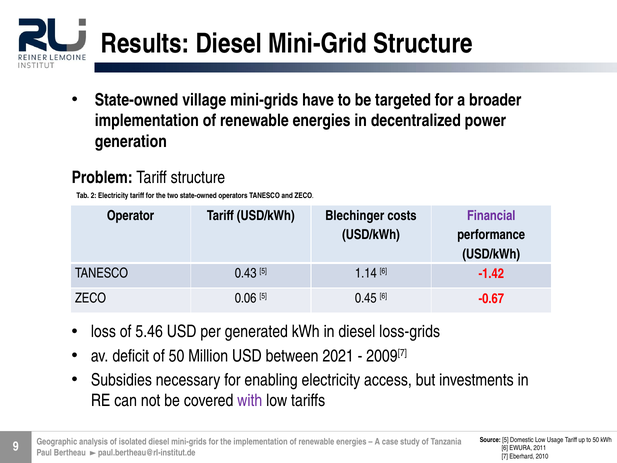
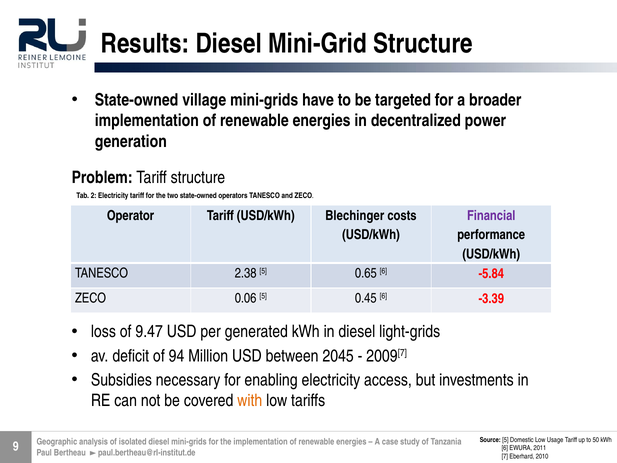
0.43: 0.43 -> 2.38
1.14: 1.14 -> 0.65
-1.42: -1.42 -> -5.84
-0.67: -0.67 -> -3.39
5.46: 5.46 -> 9.47
loss-grids: loss-grids -> light-grids
of 50: 50 -> 94
2021: 2021 -> 2045
with colour: purple -> orange
